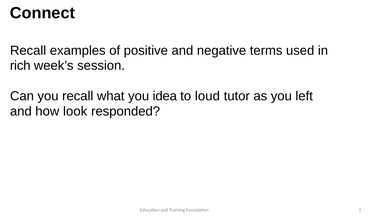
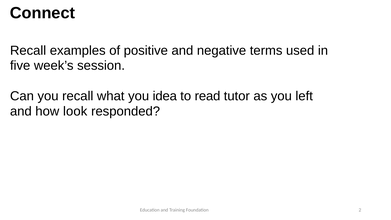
rich: rich -> five
loud: loud -> read
